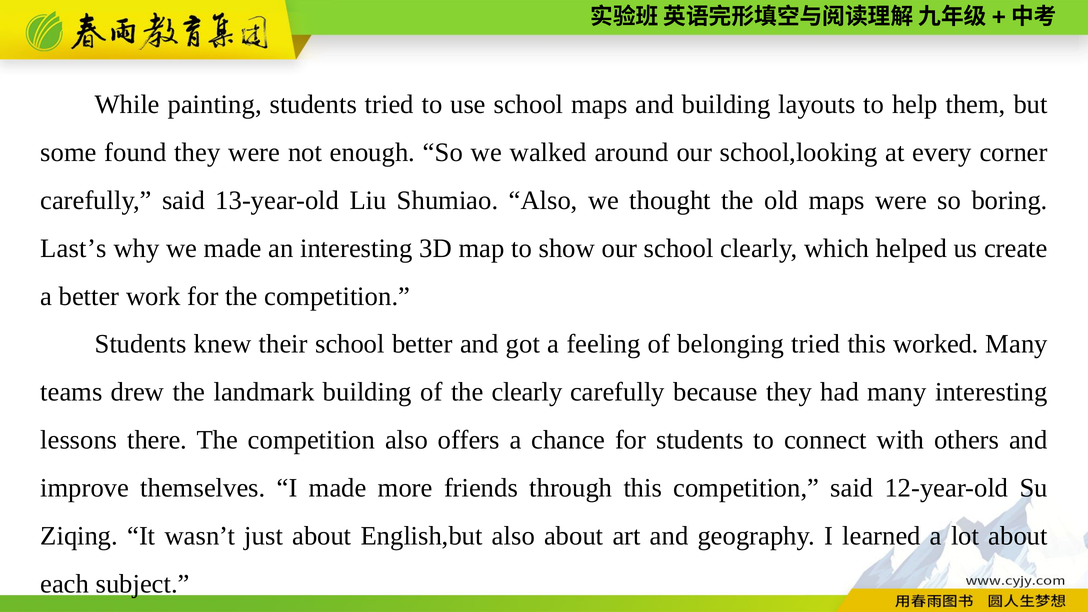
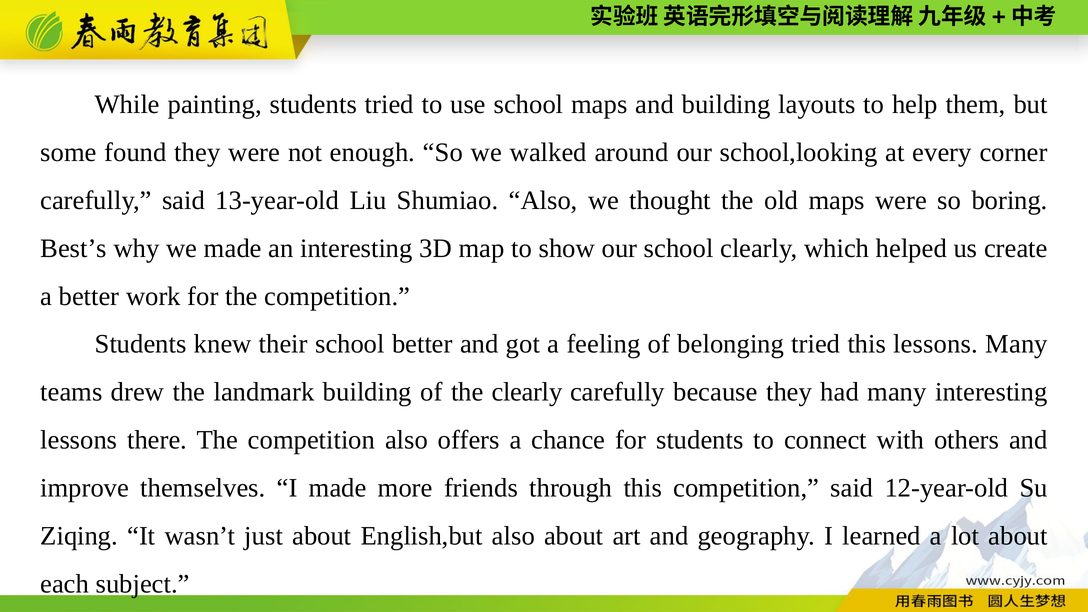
Last’s: Last’s -> Best’s
this worked: worked -> lessons
